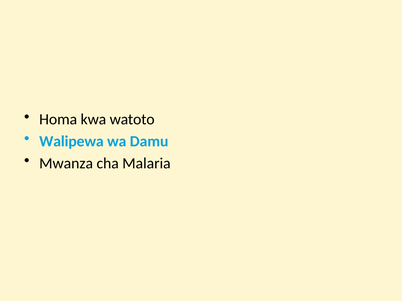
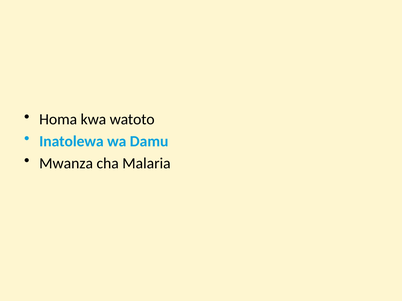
Walipewa: Walipewa -> Inatolewa
